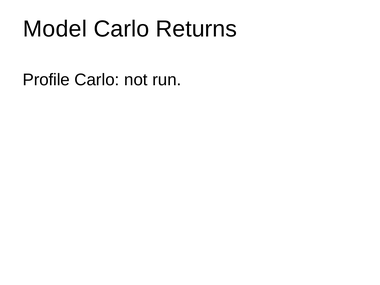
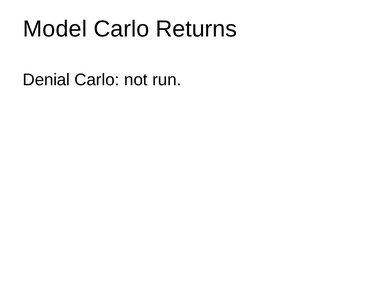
Profile: Profile -> Denial
